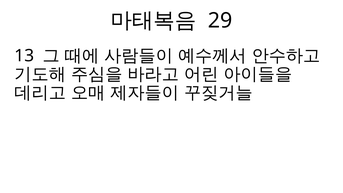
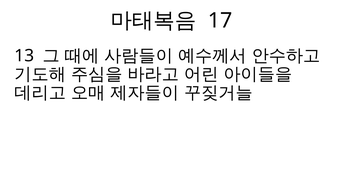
29: 29 -> 17
